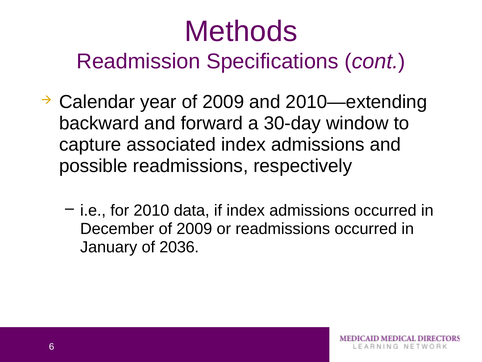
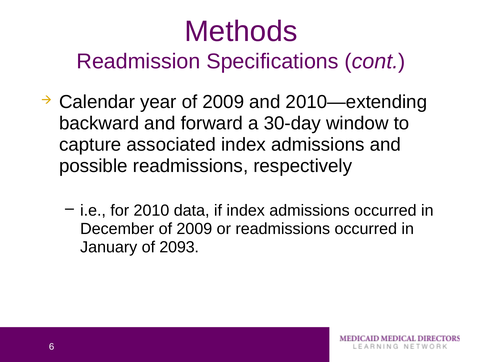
2036: 2036 -> 2093
